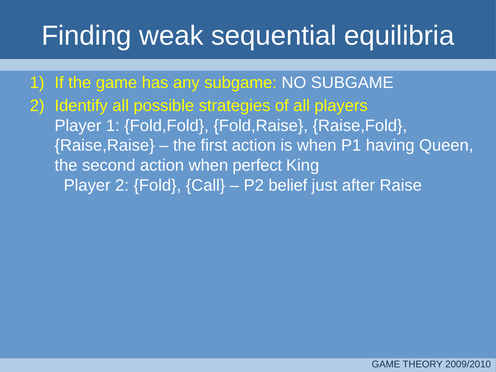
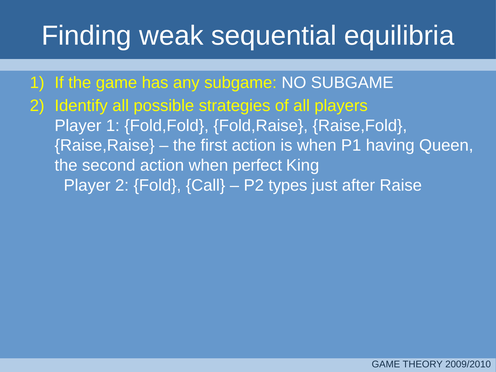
belief: belief -> types
